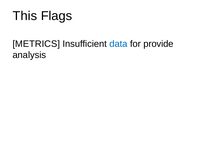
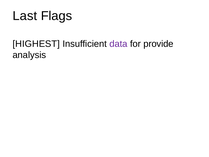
This: This -> Last
METRICS: METRICS -> HIGHEST
data colour: blue -> purple
